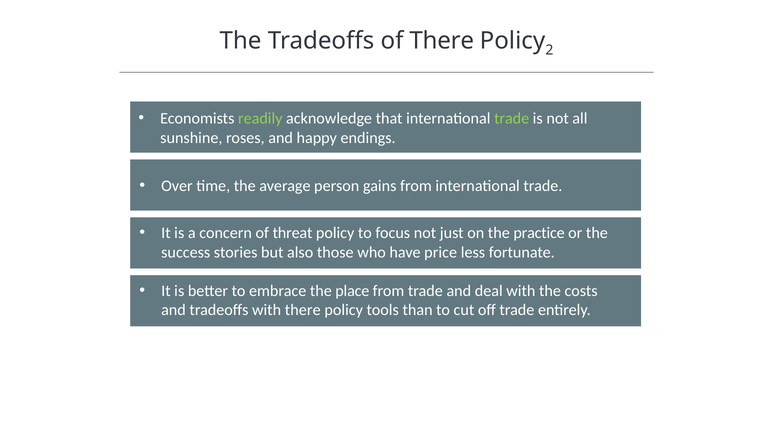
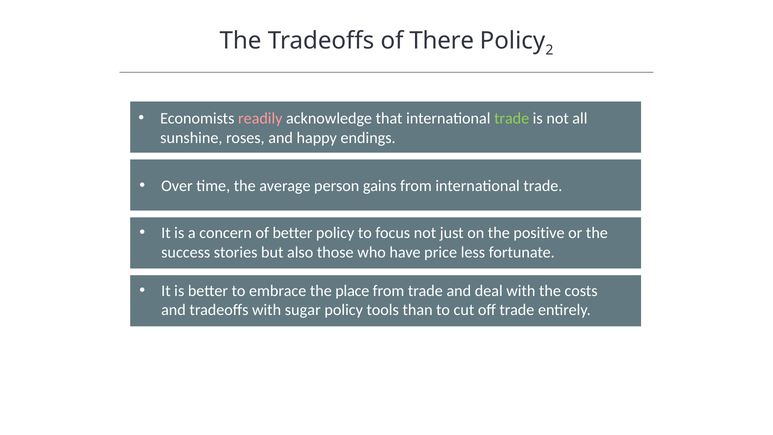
readily colour: light green -> pink
of threat: threat -> better
practice: practice -> positive
with there: there -> sugar
